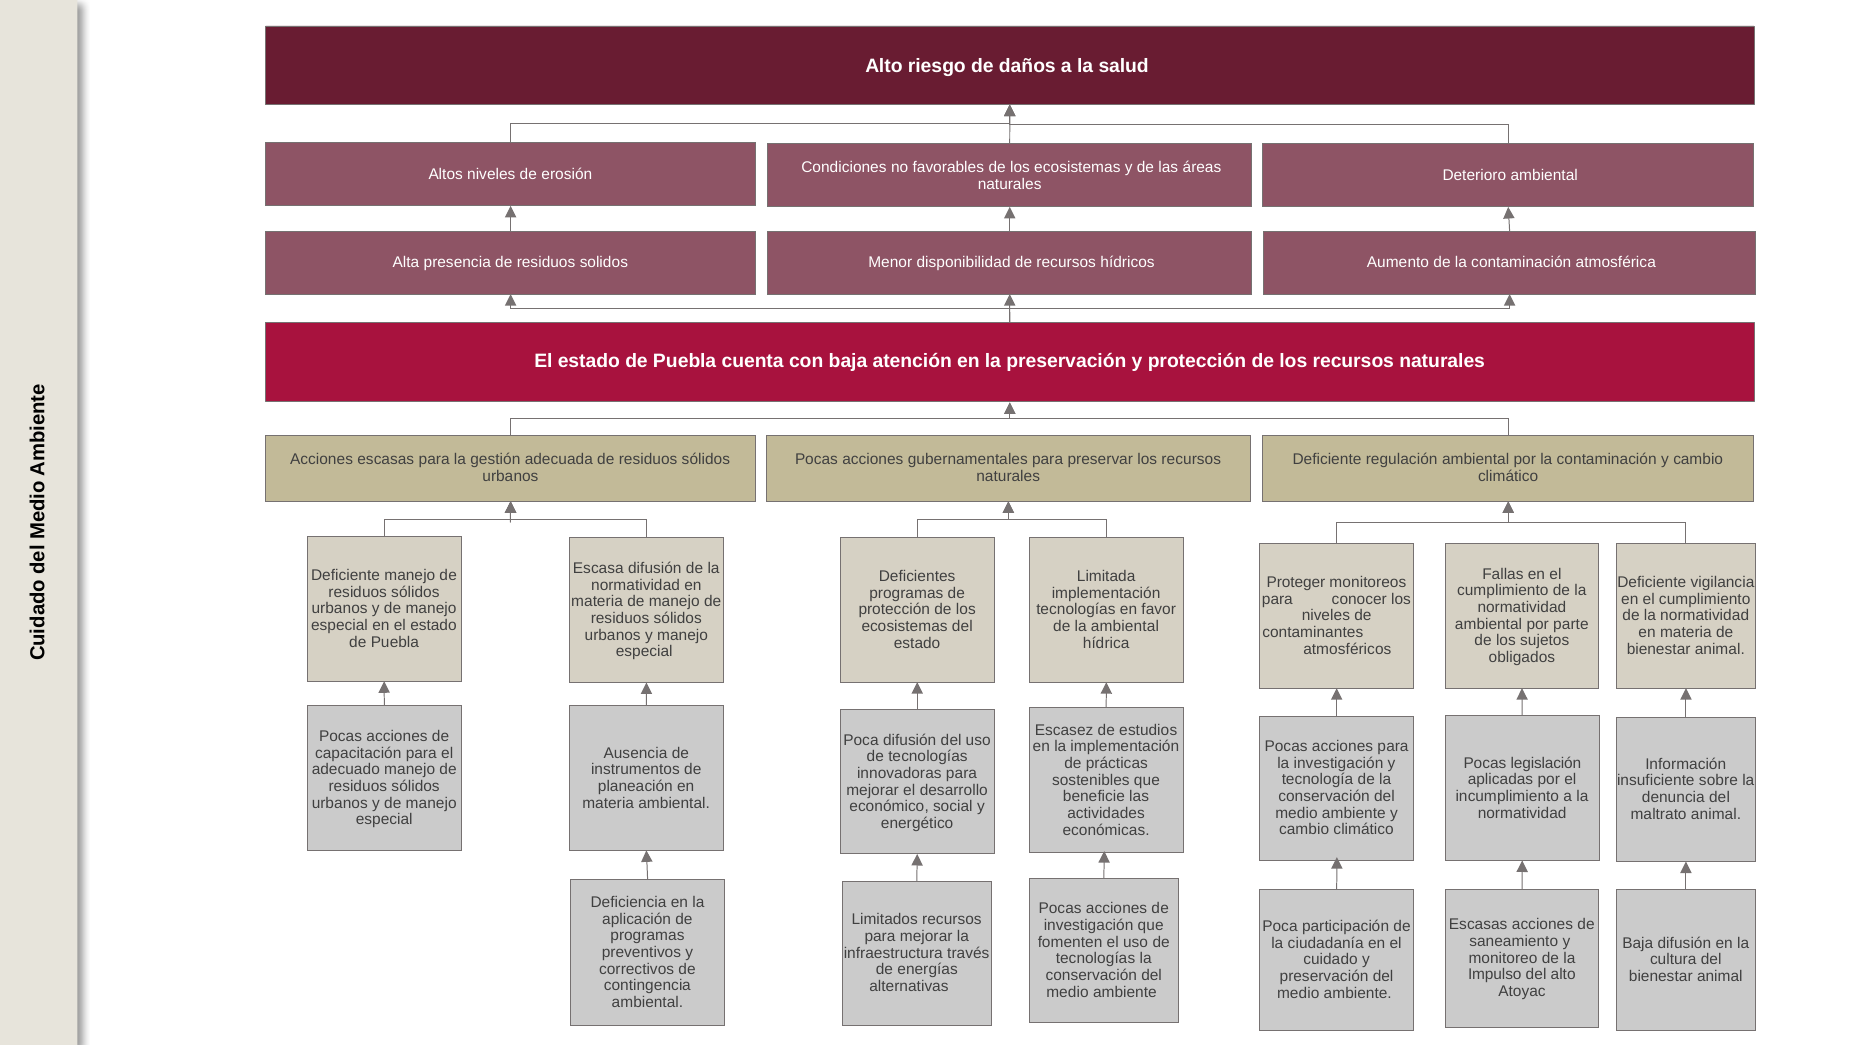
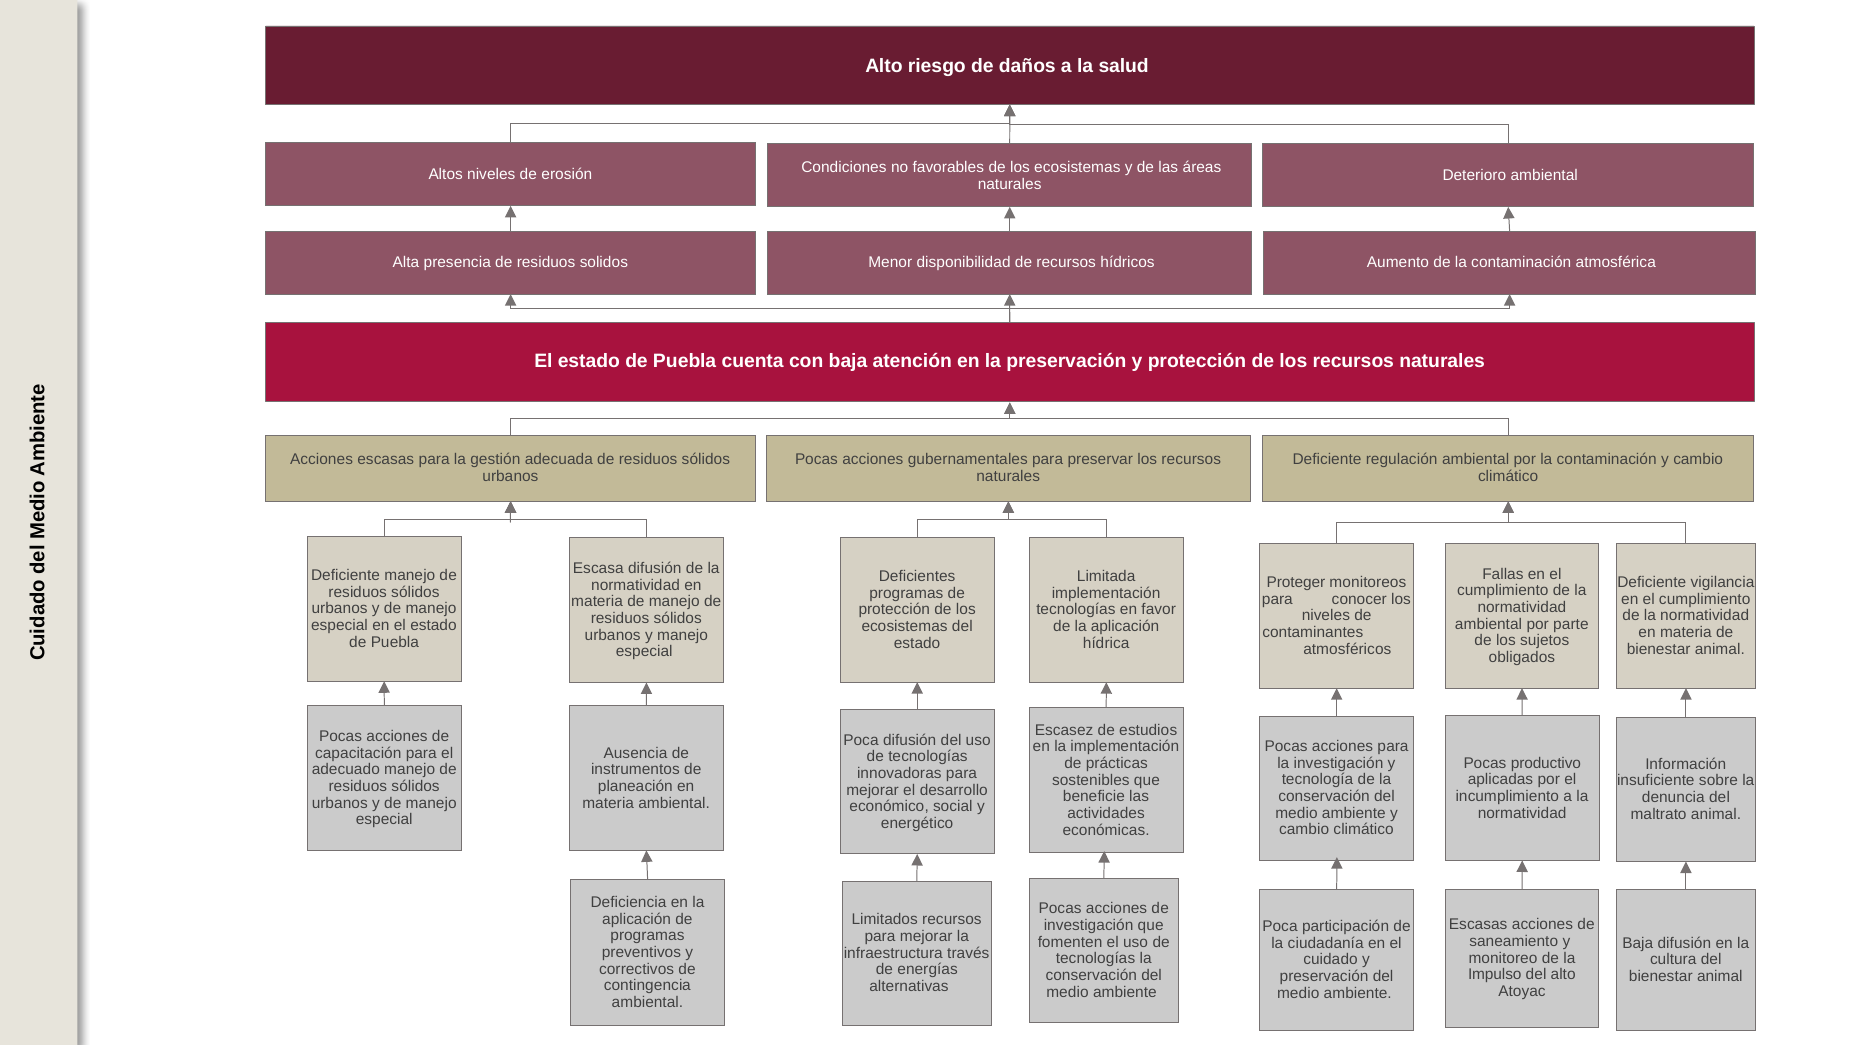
de la ambiental: ambiental -> aplicación
legislación: legislación -> productivo
